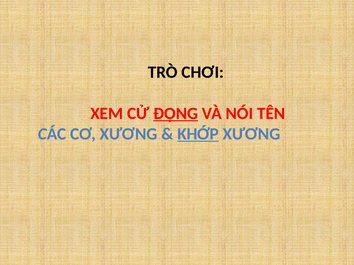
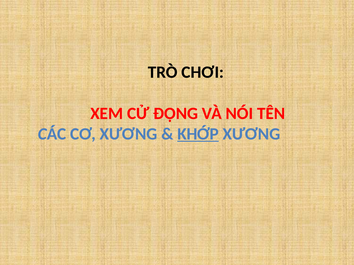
ĐỘNG underline: present -> none
